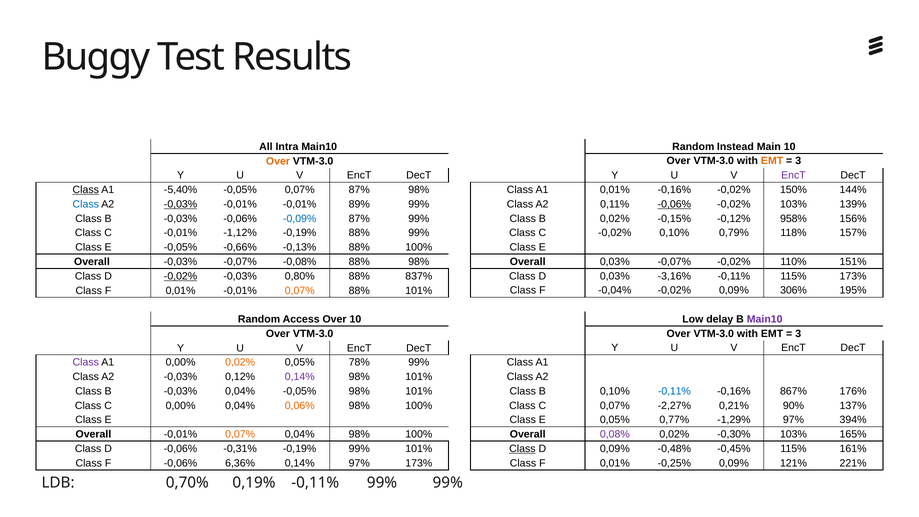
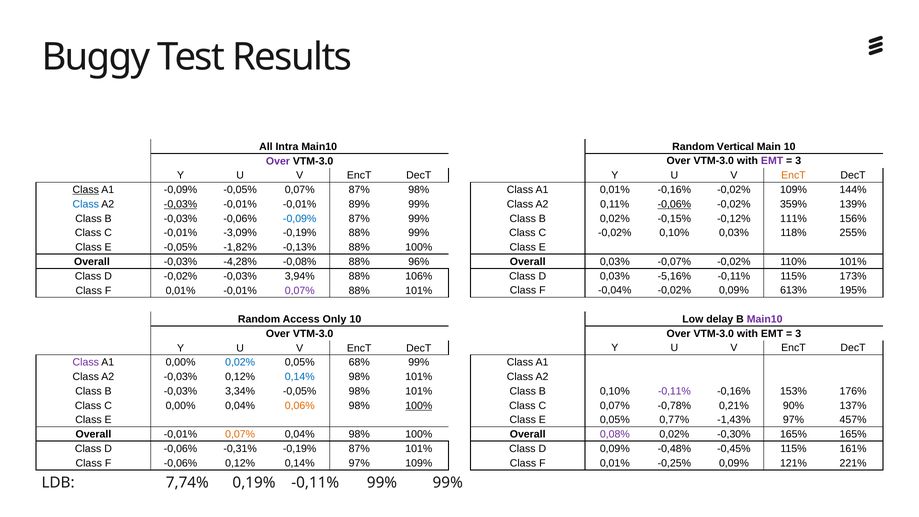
Instead: Instead -> Vertical
EMT at (772, 161) colour: orange -> purple
Over at (278, 161) colour: orange -> purple
EncT at (794, 175) colour: purple -> orange
-0,02% 150%: 150% -> 109%
A1 -5,40%: -5,40% -> -0,09%
-0,02% 103%: 103% -> 359%
958%: 958% -> 111%
0,10% 0,79%: 0,79% -> 0,03%
157%: 157% -> 255%
-1,12%: -1,12% -> -3,09%
-0,66%: -0,66% -> -1,82%
110% 151%: 151% -> 101%
-0,03% -0,07%: -0,07% -> -4,28%
88% 98%: 98% -> 96%
-3,16%: -3,16% -> -5,16%
-0,02% at (181, 276) underline: present -> none
0,80%: 0,80% -> 3,94%
837%: 837% -> 106%
306%: 306% -> 613%
0,07% at (300, 291) colour: orange -> purple
Access Over: Over -> Only
0,02% at (240, 362) colour: orange -> blue
78%: 78% -> 68%
0,14% at (300, 377) colour: purple -> blue
-0,11% at (674, 391) colour: blue -> purple
867%: 867% -> 153%
-0,03% 0,04%: 0,04% -> 3,34%
-2,27%: -2,27% -> -0,78%
100% at (419, 406) underline: none -> present
-1,29%: -1,29% -> -1,43%
394%: 394% -> 457%
-0,30% 103%: 103% -> 165%
Class at (522, 449) underline: present -> none
-0,19% 99%: 99% -> 87%
-0,06% 6,36%: 6,36% -> 0,12%
97% 173%: 173% -> 109%
0,70%: 0,70% -> 7,74%
